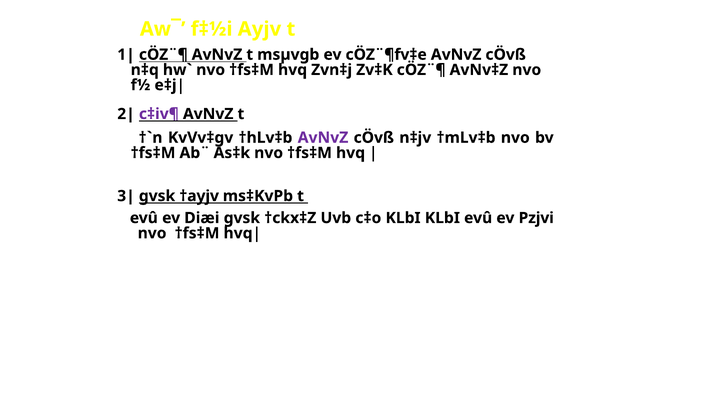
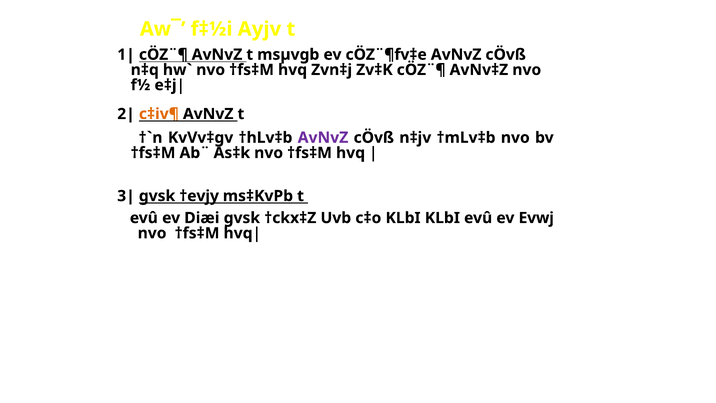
c‡iv¶ colour: purple -> orange
†ayjv: †ayjv -> †evjy
Pzjvi: Pzjvi -> Evwj
